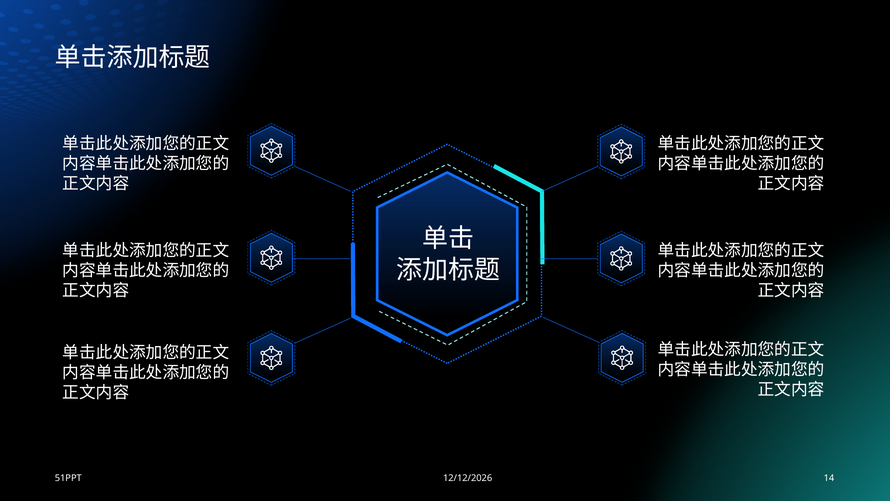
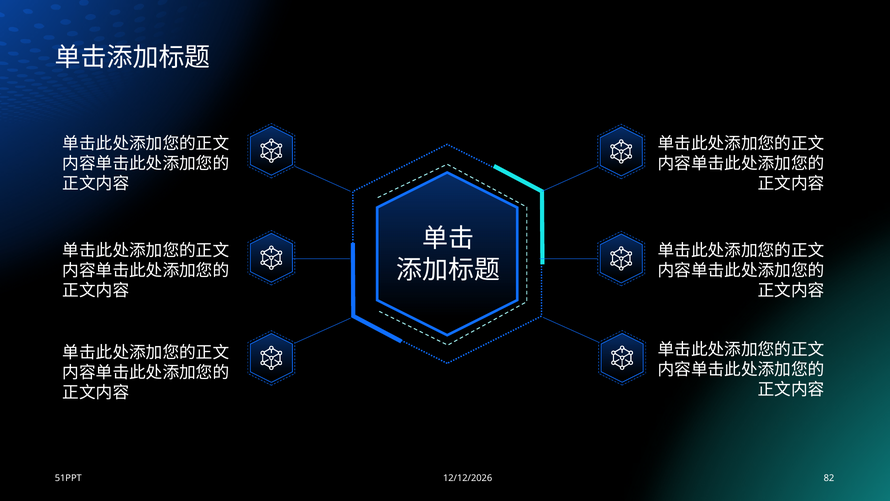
14: 14 -> 82
